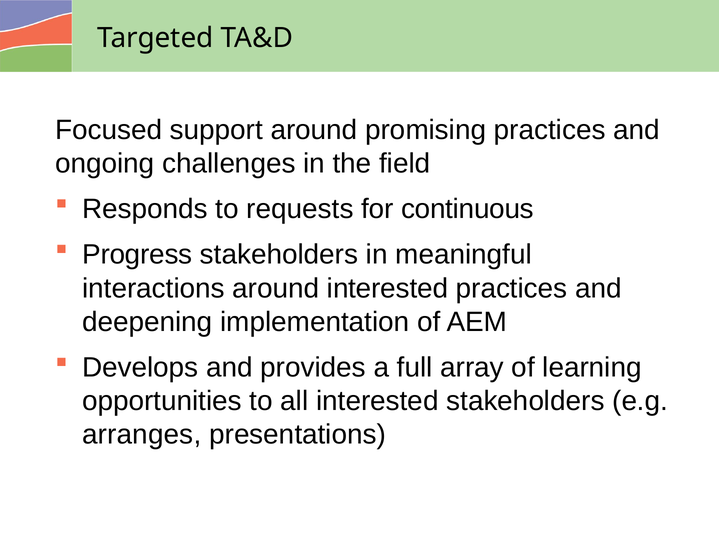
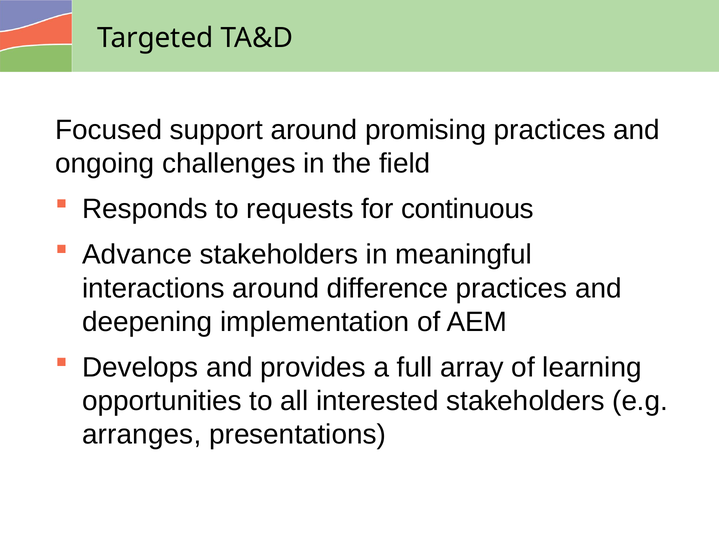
Progress: Progress -> Advance
around interested: interested -> difference
